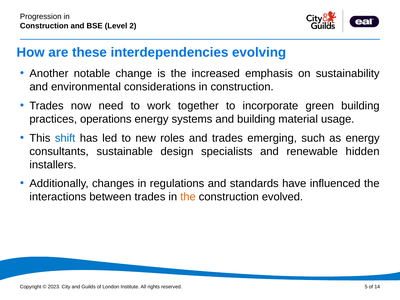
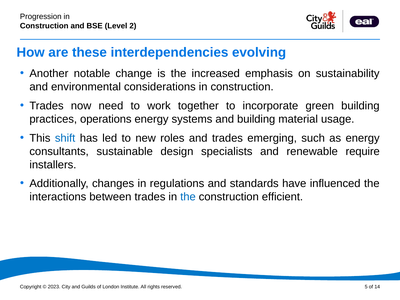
hidden: hidden -> require
the at (188, 197) colour: orange -> blue
evolved: evolved -> efficient
